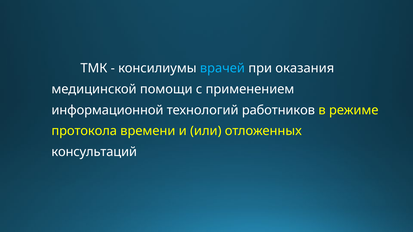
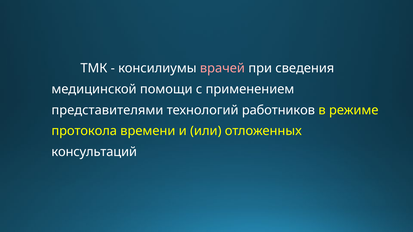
врачей colour: light blue -> pink
оказания: оказания -> сведения
информационной: информационной -> представителями
